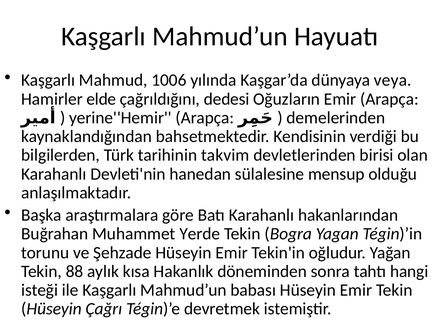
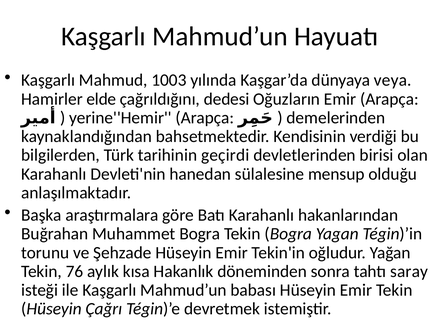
1006: 1006 -> 1003
takvim: takvim -> geçirdi
Muhammet Yerde: Yerde -> Bogra
88: 88 -> 76
hangi: hangi -> saray
